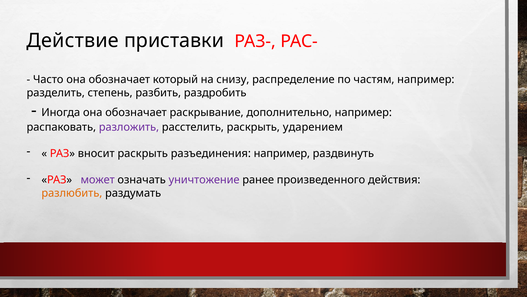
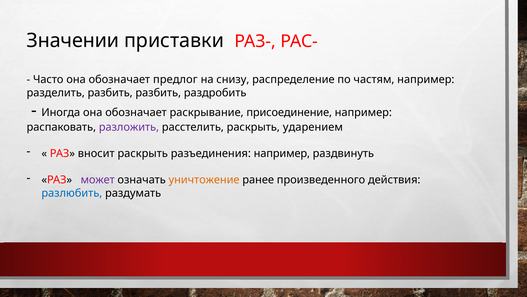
Действие: Действие -> Значении
который: который -> предлог
разделить степень: степень -> разбить
дополнительно: дополнительно -> присоединение
уничтожение colour: purple -> orange
разлюбить colour: orange -> blue
